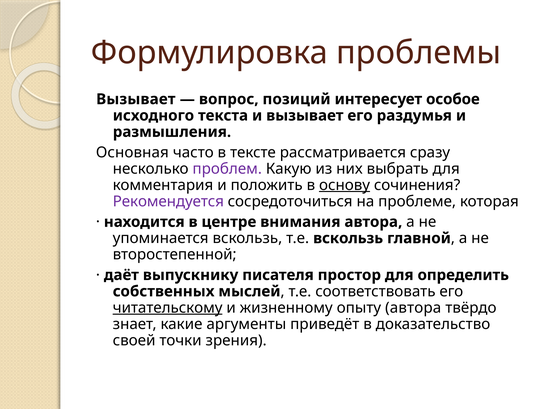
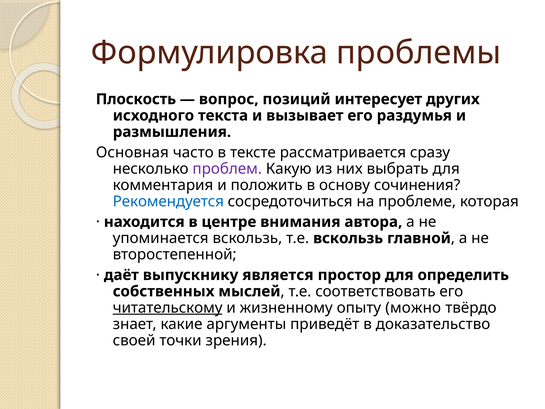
Вызывает at (136, 99): Вызывает -> Плоскость
особое: особое -> других
основу underline: present -> none
Рекомендуется colour: purple -> blue
писателя: писателя -> является
опыту автора: автора -> можно
